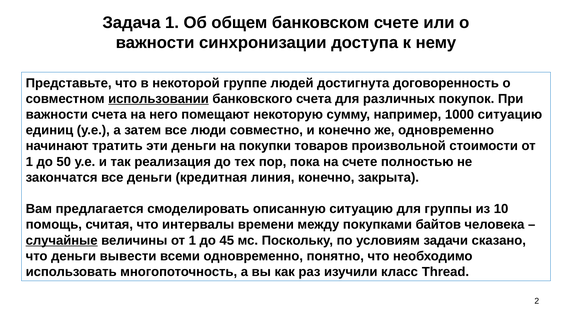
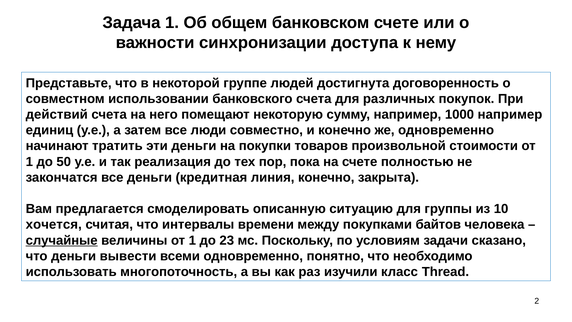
использовании underline: present -> none
важности at (57, 114): важности -> действий
1000 ситуацию: ситуацию -> например
помощь: помощь -> хочется
45: 45 -> 23
